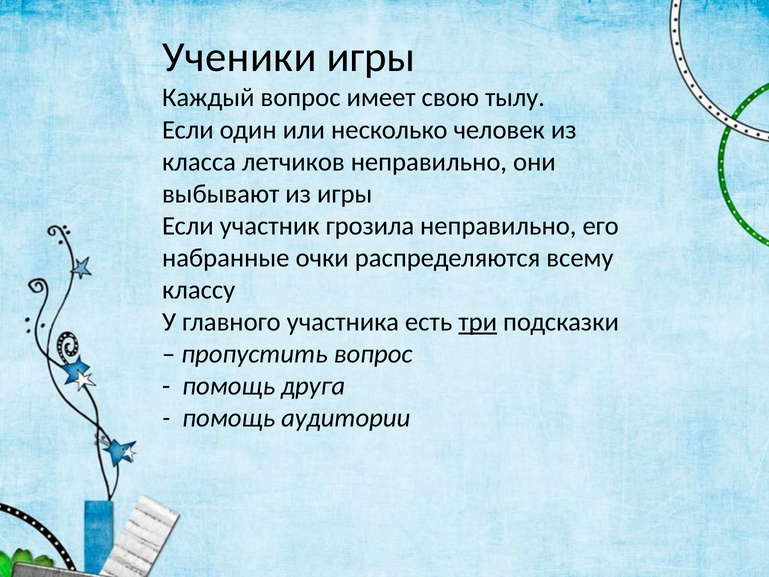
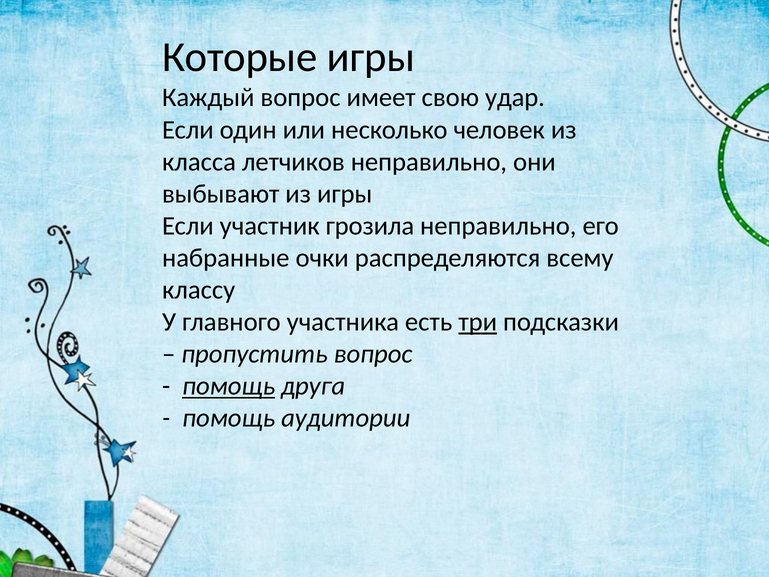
Ученики: Ученики -> Которые
тылу: тылу -> удар
помощь at (229, 386) underline: none -> present
